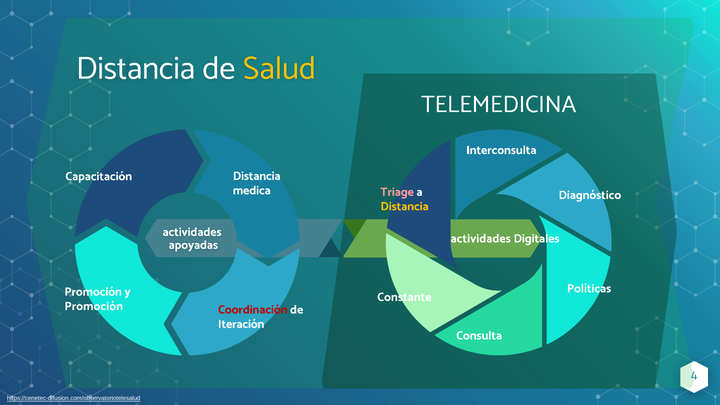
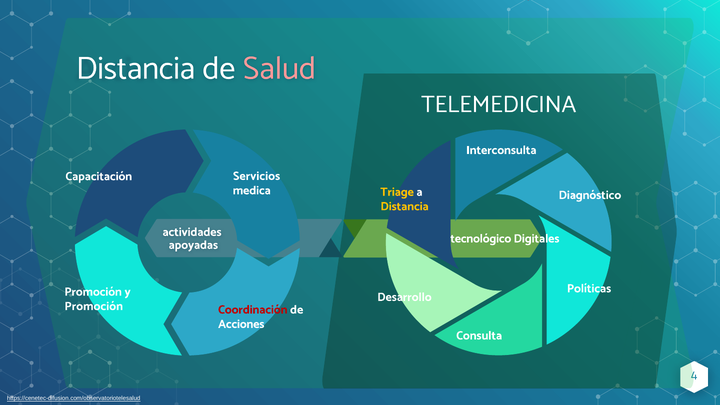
Salud colour: yellow -> pink
Capacitación Distancia: Distancia -> Servicios
Triage colour: pink -> yellow
actividades at (481, 238): actividades -> tecnológico
Constante: Constante -> Desarrollo
Iteración: Iteración -> Acciones
